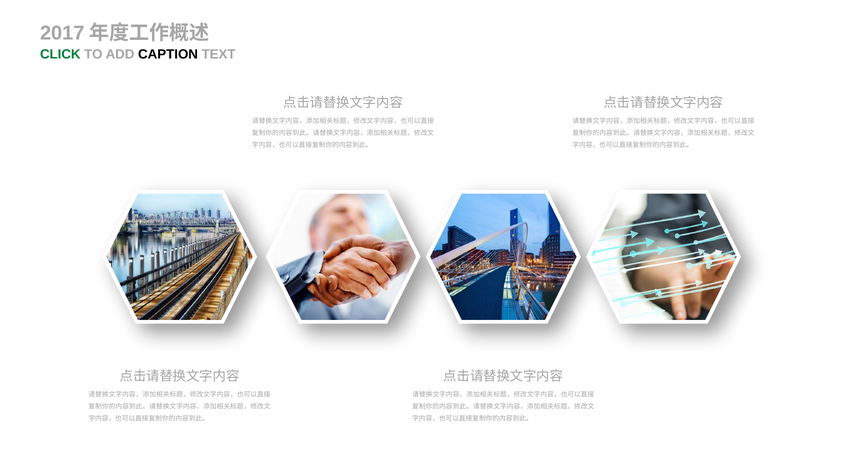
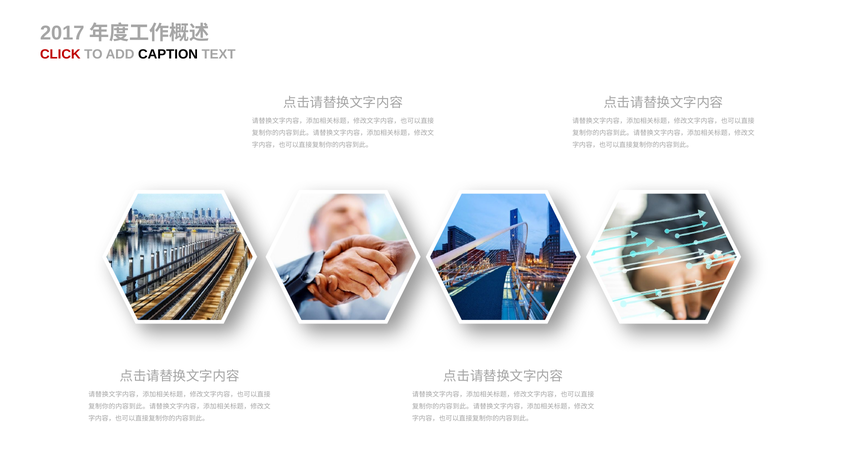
CLICK colour: green -> red
